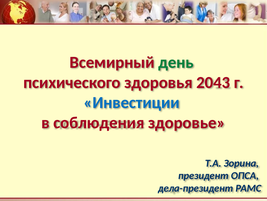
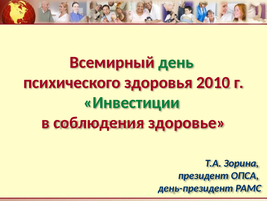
2043: 2043 -> 2010
Инвестиции colour: blue -> green
дела-президент: дела-президент -> день-президент
